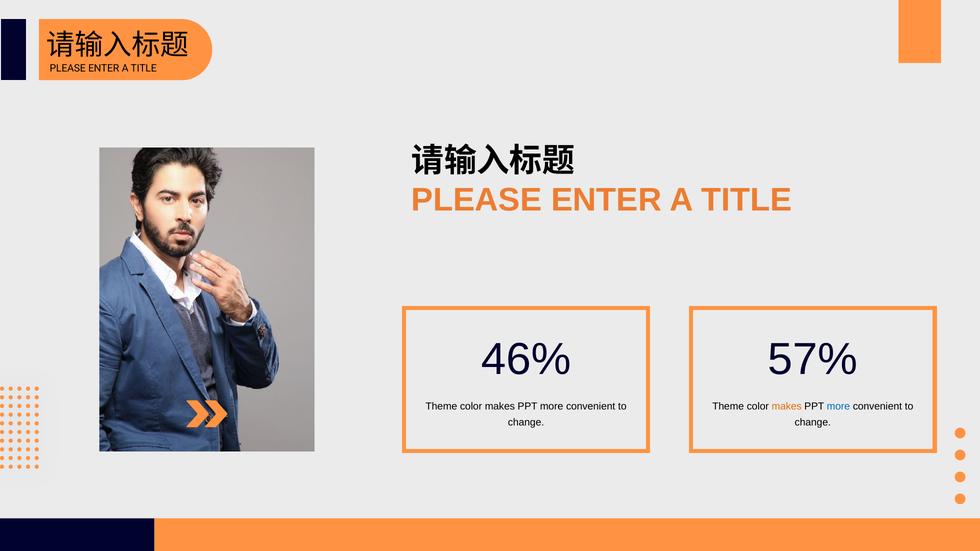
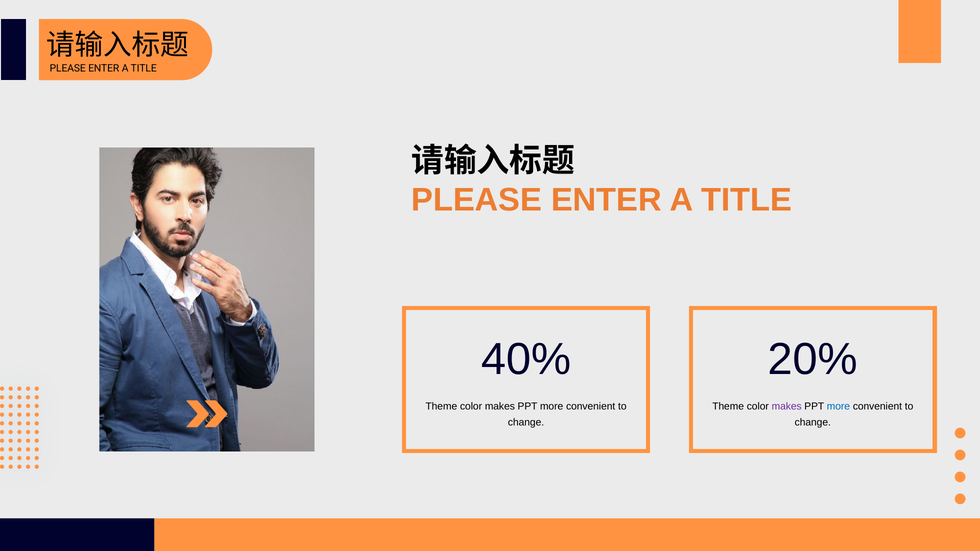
46%: 46% -> 40%
57%: 57% -> 20%
makes at (787, 407) colour: orange -> purple
